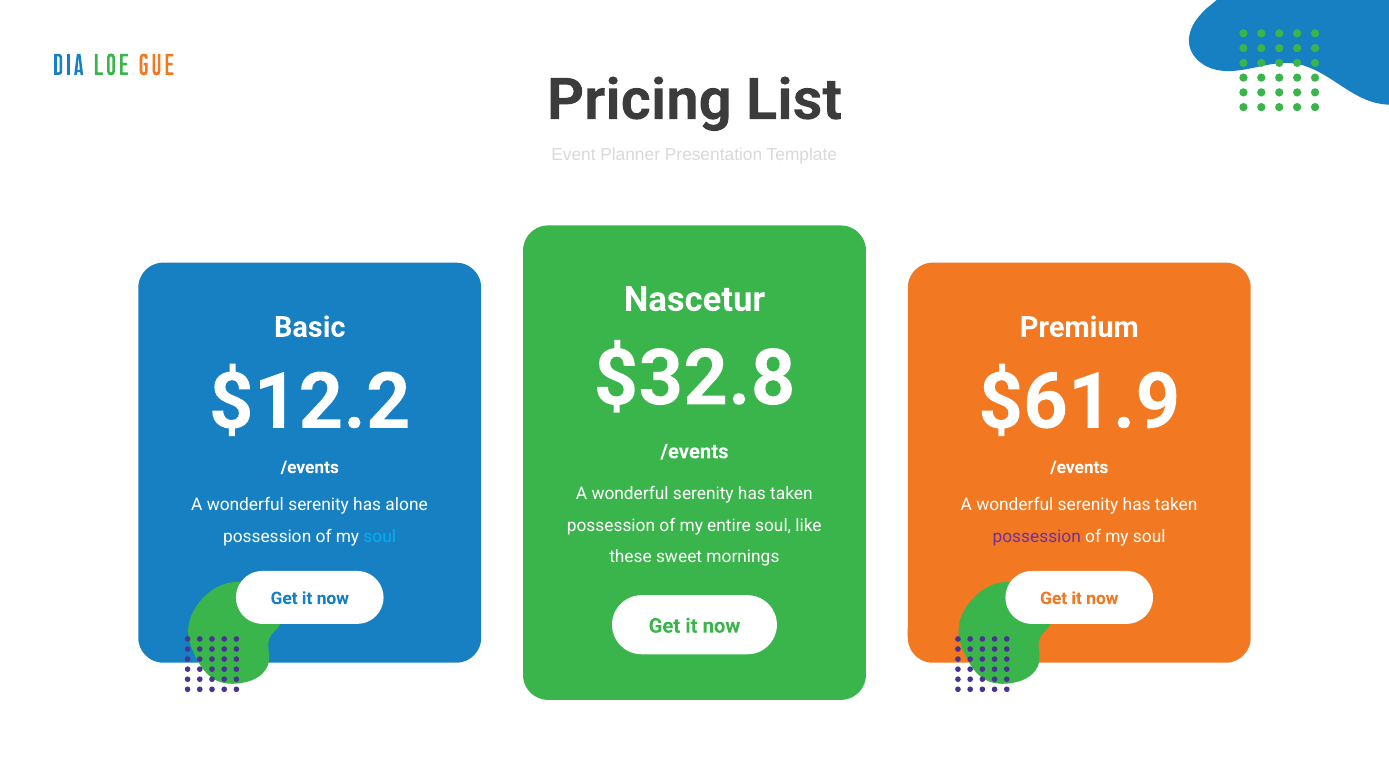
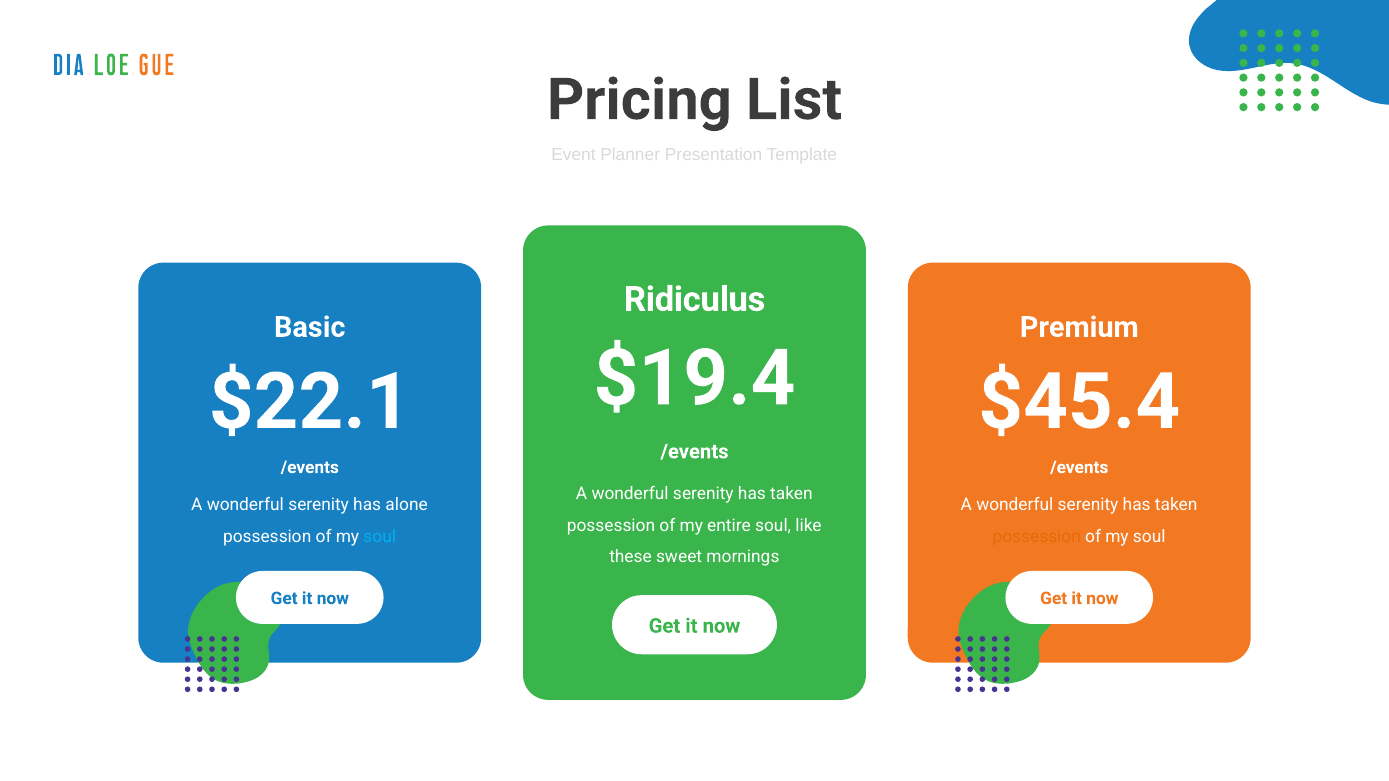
Nascetur: Nascetur -> Ridiculus
$32.8: $32.8 -> $19.4
$12.2: $12.2 -> $22.1
$61.9: $61.9 -> $45.4
possession at (1037, 537) colour: purple -> orange
